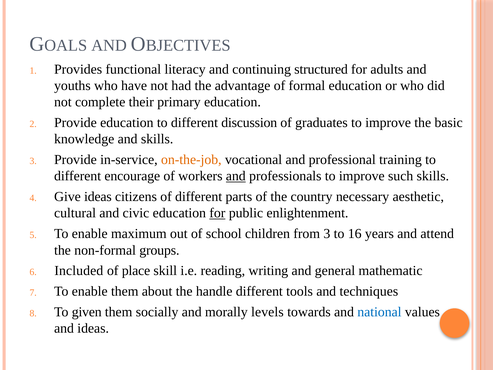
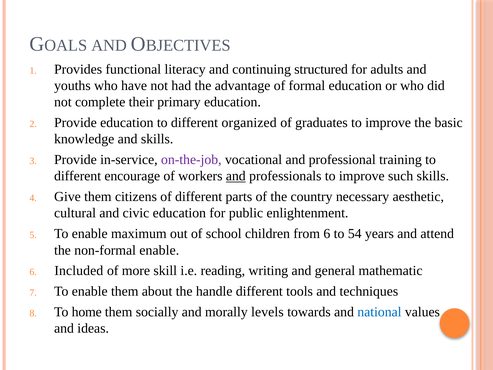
discussion: discussion -> organized
on-the-job colour: orange -> purple
Give ideas: ideas -> them
for at (217, 213) underline: present -> none
from 3: 3 -> 6
16: 16 -> 54
non-formal groups: groups -> enable
place: place -> more
given: given -> home
